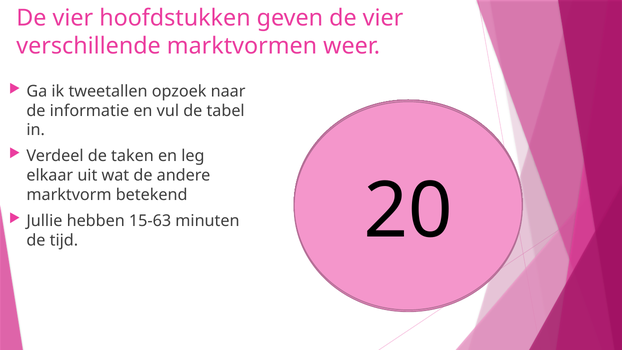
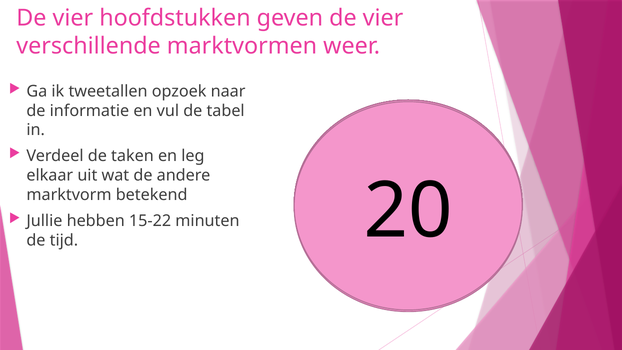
15-63: 15-63 -> 15-22
